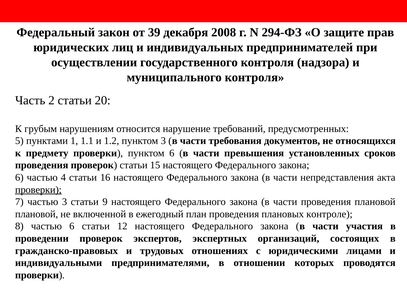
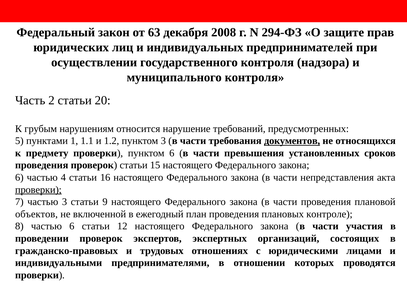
39: 39 -> 63
документов underline: none -> present
плановой at (37, 214): плановой -> объектов
